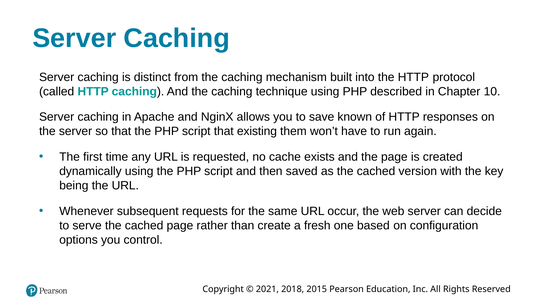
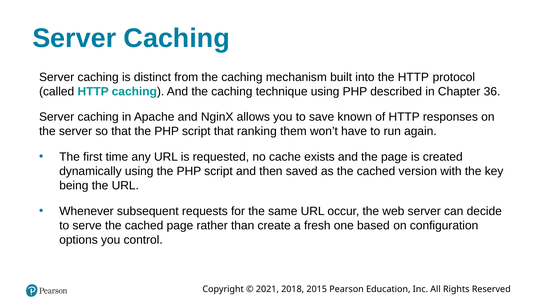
10: 10 -> 36
existing: existing -> ranking
